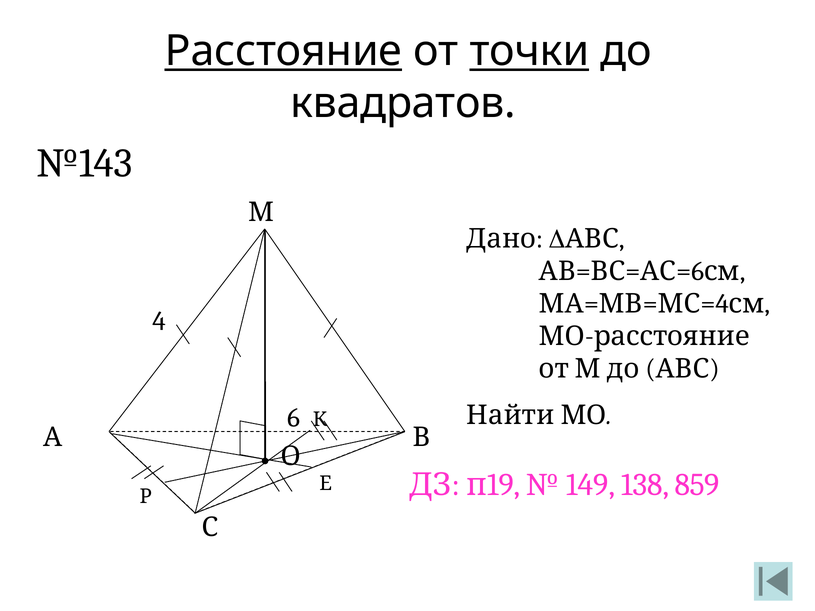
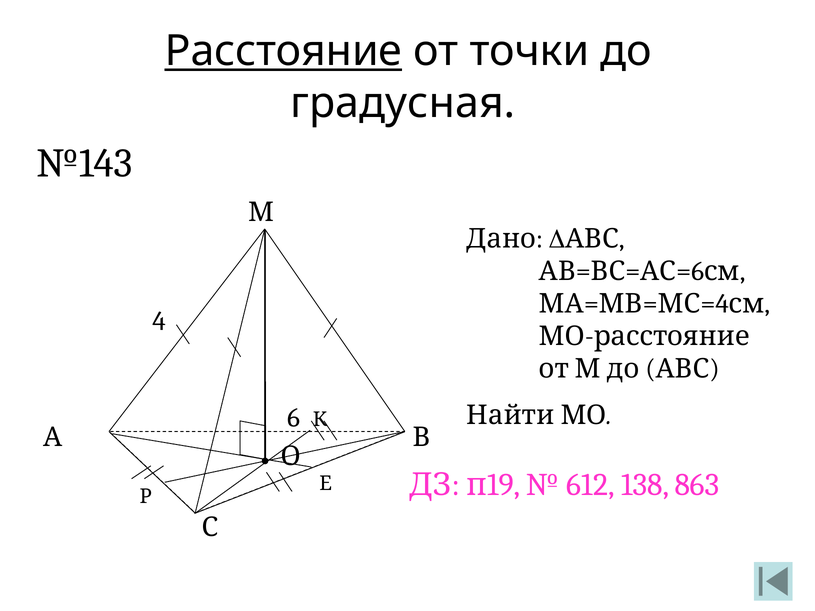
точки underline: present -> none
квадратов: квадратов -> градусная
149: 149 -> 612
859: 859 -> 863
